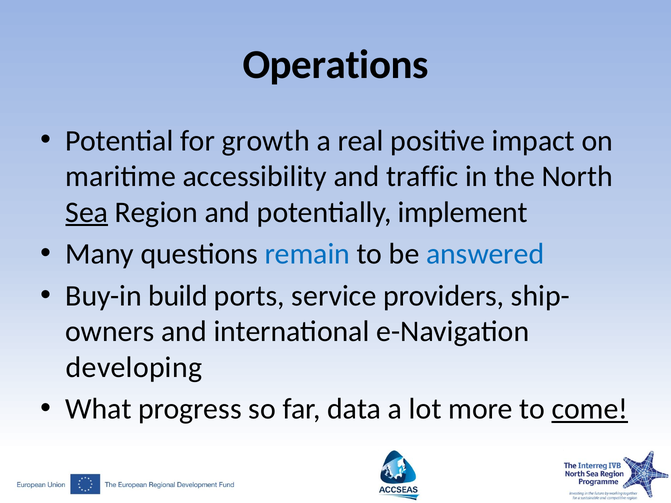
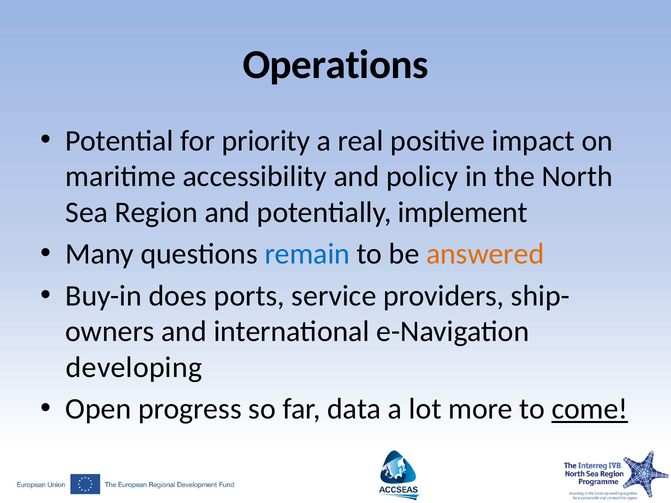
growth: growth -> priority
traffic: traffic -> policy
Sea underline: present -> none
answered colour: blue -> orange
build: build -> does
What: What -> Open
